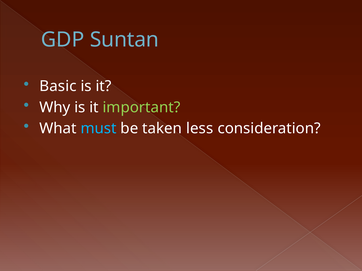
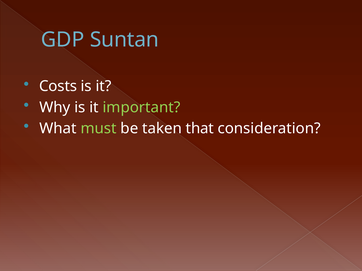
Basic: Basic -> Costs
must colour: light blue -> light green
less: less -> that
